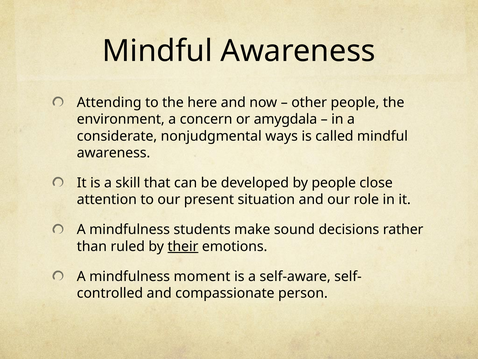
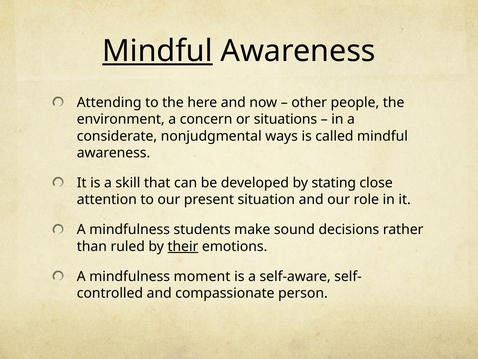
Mindful at (157, 51) underline: none -> present
amygdala: amygdala -> situations
by people: people -> stating
